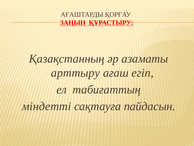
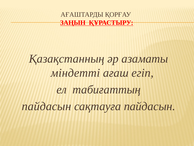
арттыру: арттыру -> міндетті
міндетті at (46, 106): міндетті -> пайдасын
